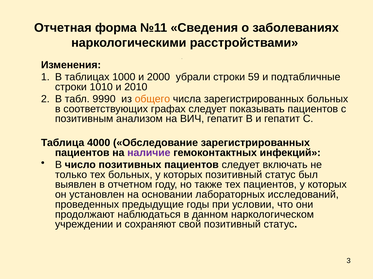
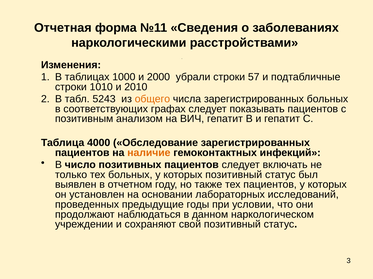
59: 59 -> 57
9990: 9990 -> 5243
наличие colour: purple -> orange
